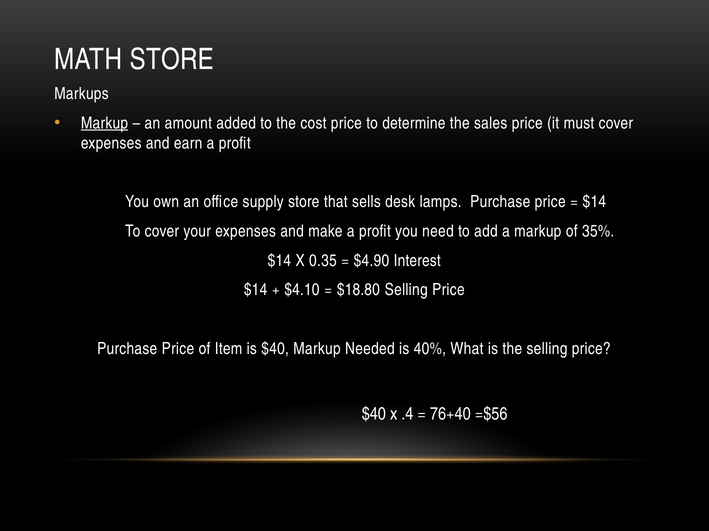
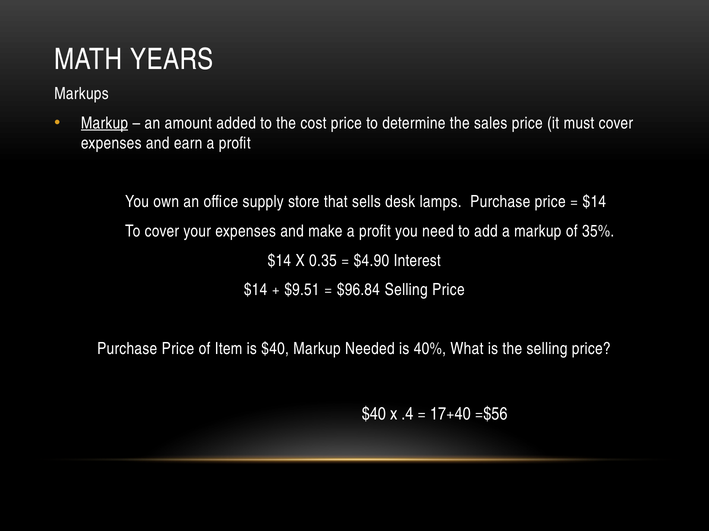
MATH STORE: STORE -> YEARS
$4.10: $4.10 -> $9.51
$18.80: $18.80 -> $96.84
76+40: 76+40 -> 17+40
